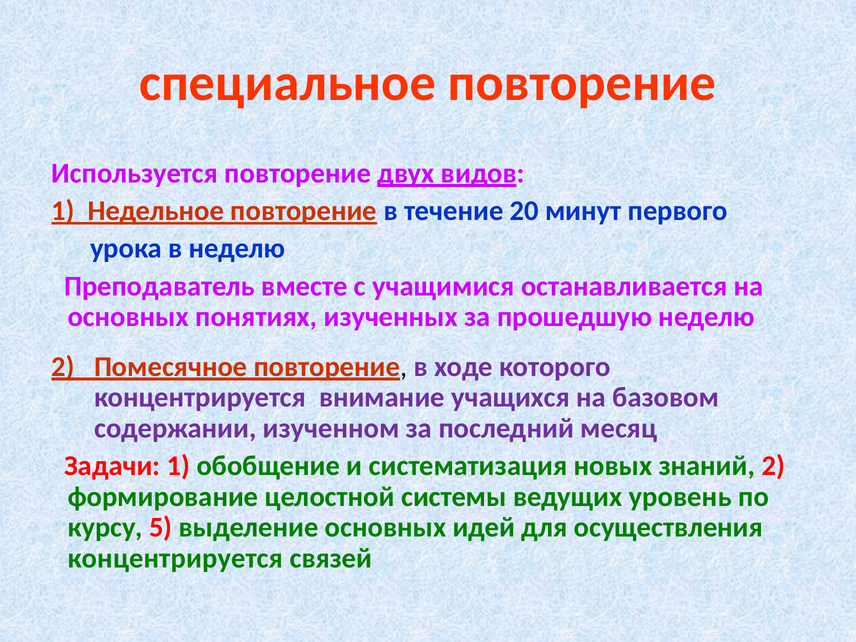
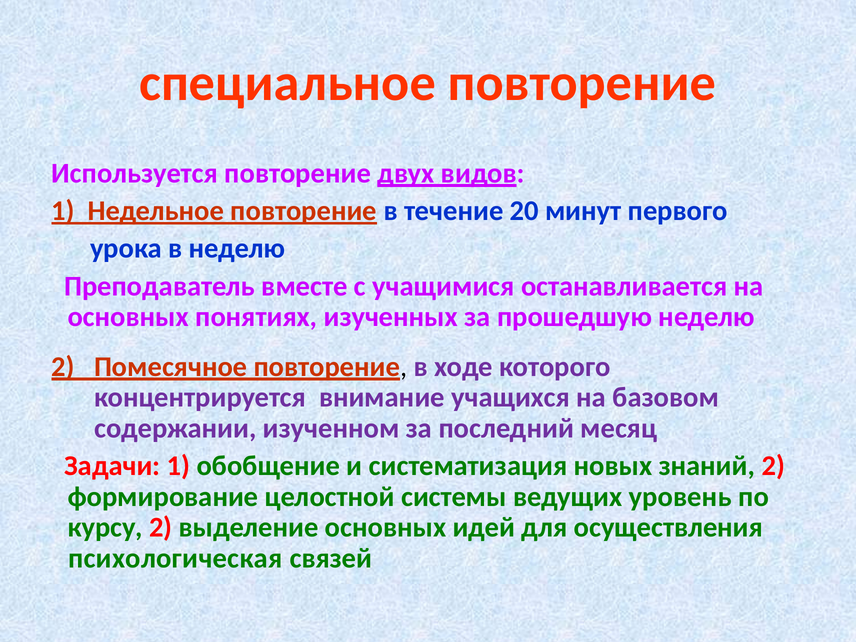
курсу 5: 5 -> 2
концентрируется at (175, 558): концентрируется -> психологическая
